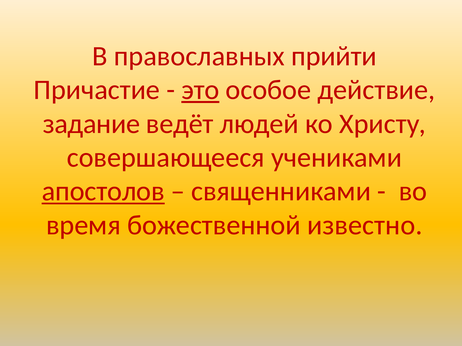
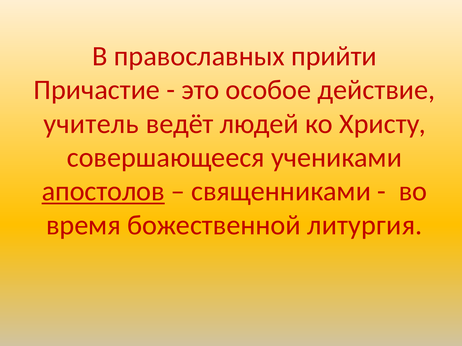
это underline: present -> none
задание: задание -> учитель
известно: известно -> литургия
